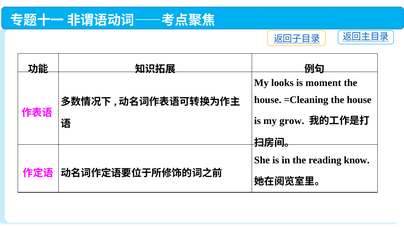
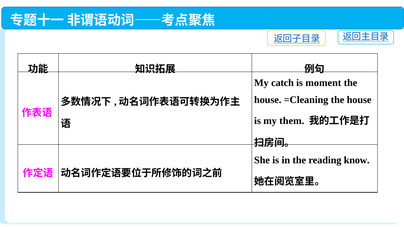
looks: looks -> catch
grow: grow -> them
